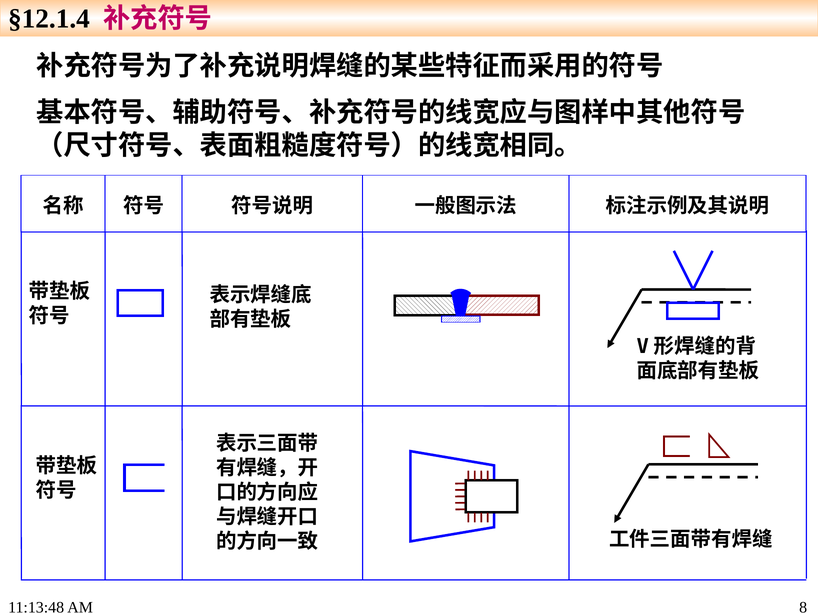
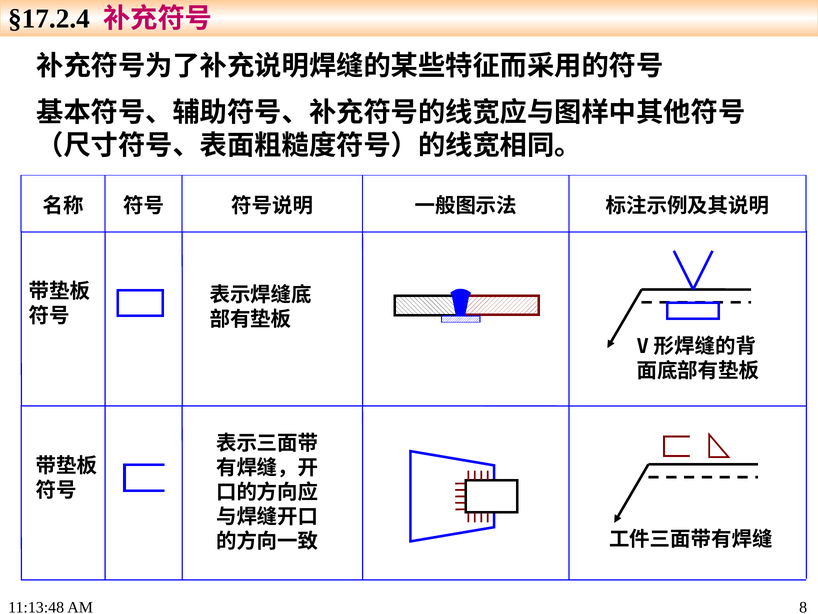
§12.1.4: §12.1.4 -> §17.2.4
